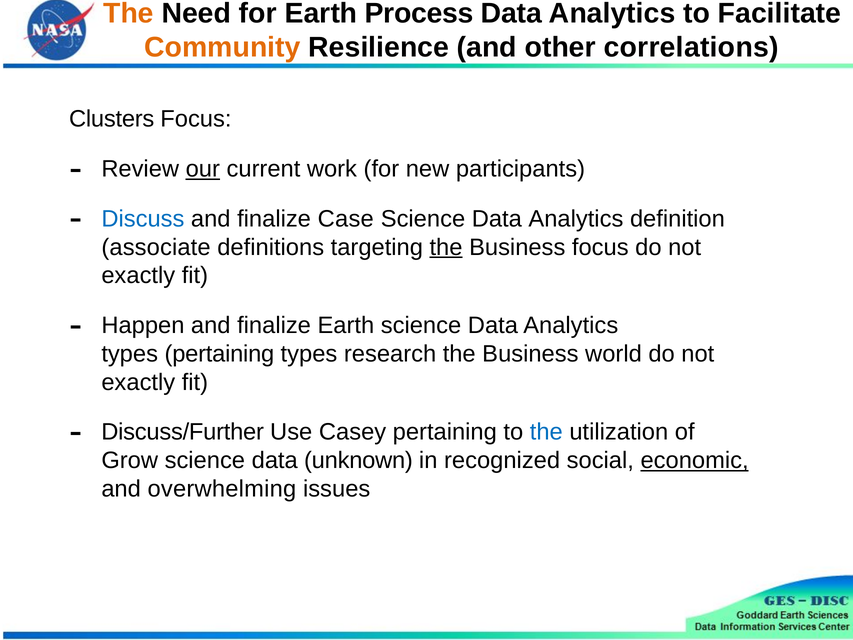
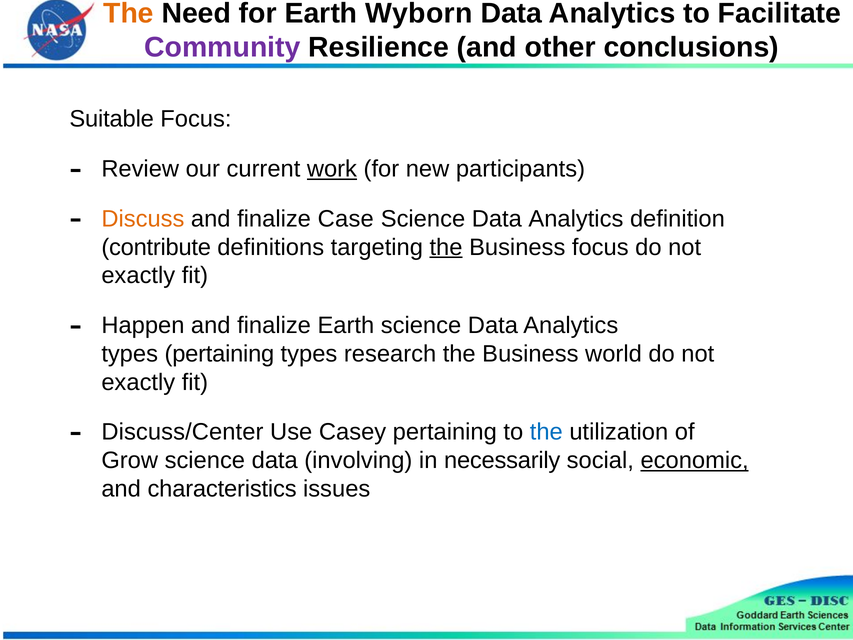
Process: Process -> Wyborn
Community colour: orange -> purple
correlations: correlations -> conclusions
Clusters: Clusters -> Suitable
our underline: present -> none
work underline: none -> present
Discuss colour: blue -> orange
associate: associate -> contribute
Discuss/Further: Discuss/Further -> Discuss/Center
unknown: unknown -> involving
recognized: recognized -> necessarily
overwhelming: overwhelming -> characteristics
